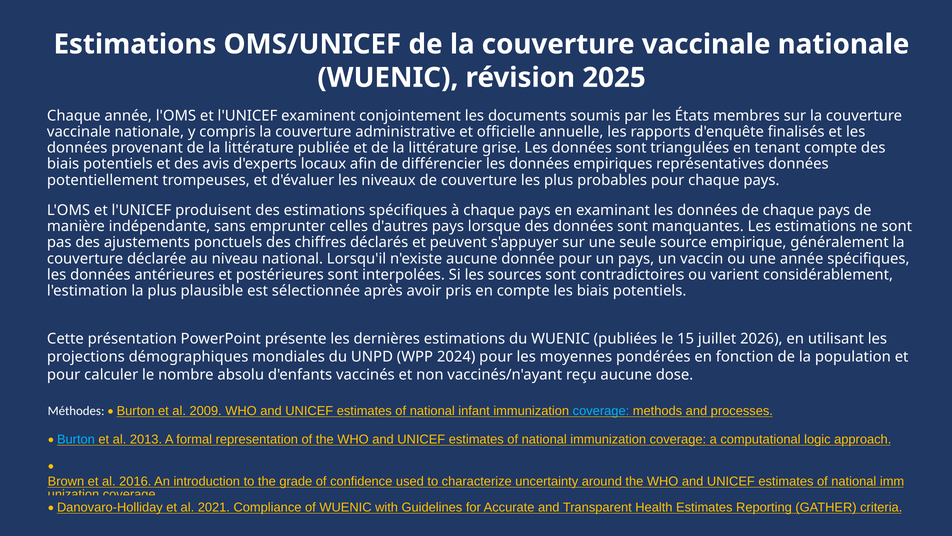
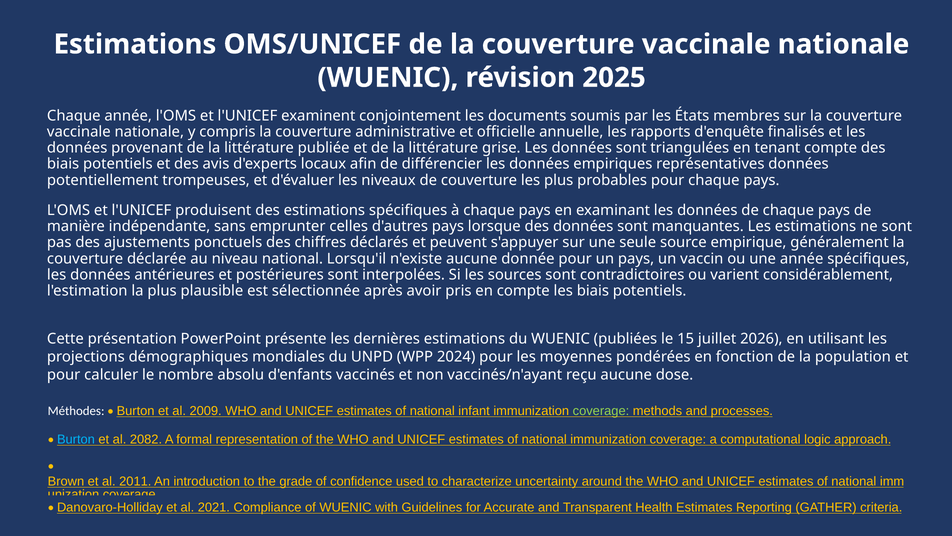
coverage at (601, 411) colour: light blue -> light green
2013: 2013 -> 2082
2016: 2016 -> 2011
